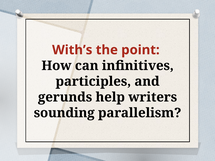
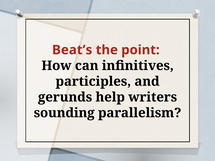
With’s: With’s -> Beat’s
